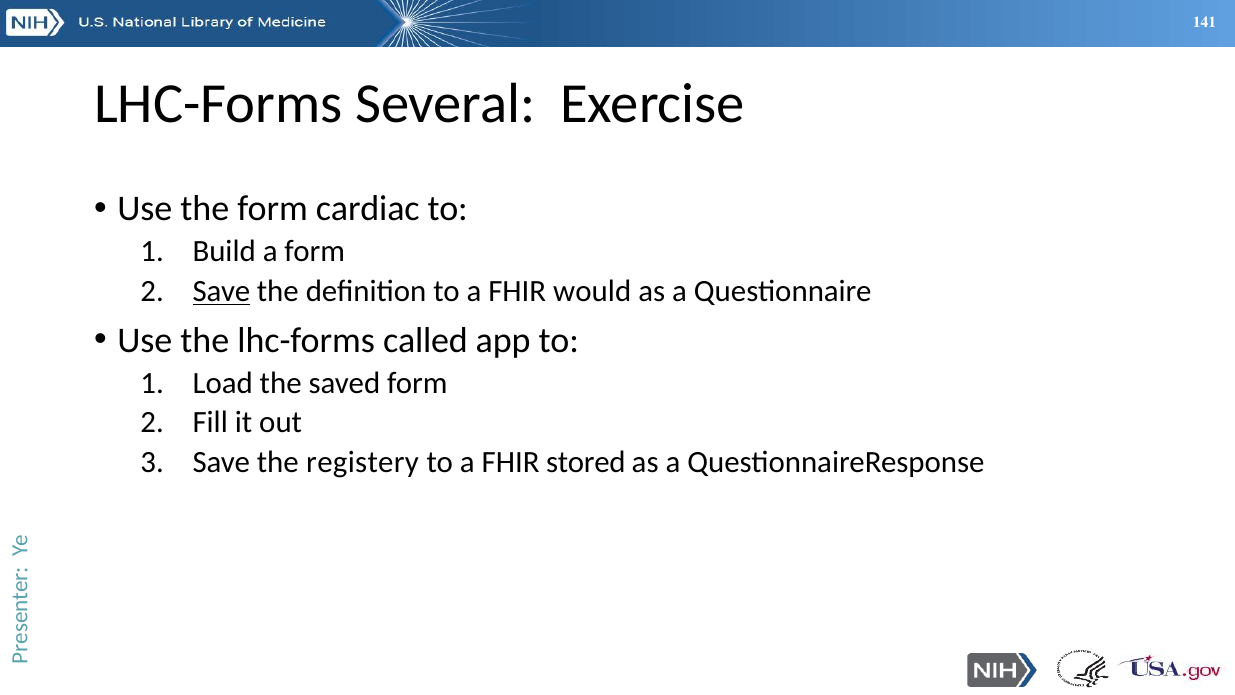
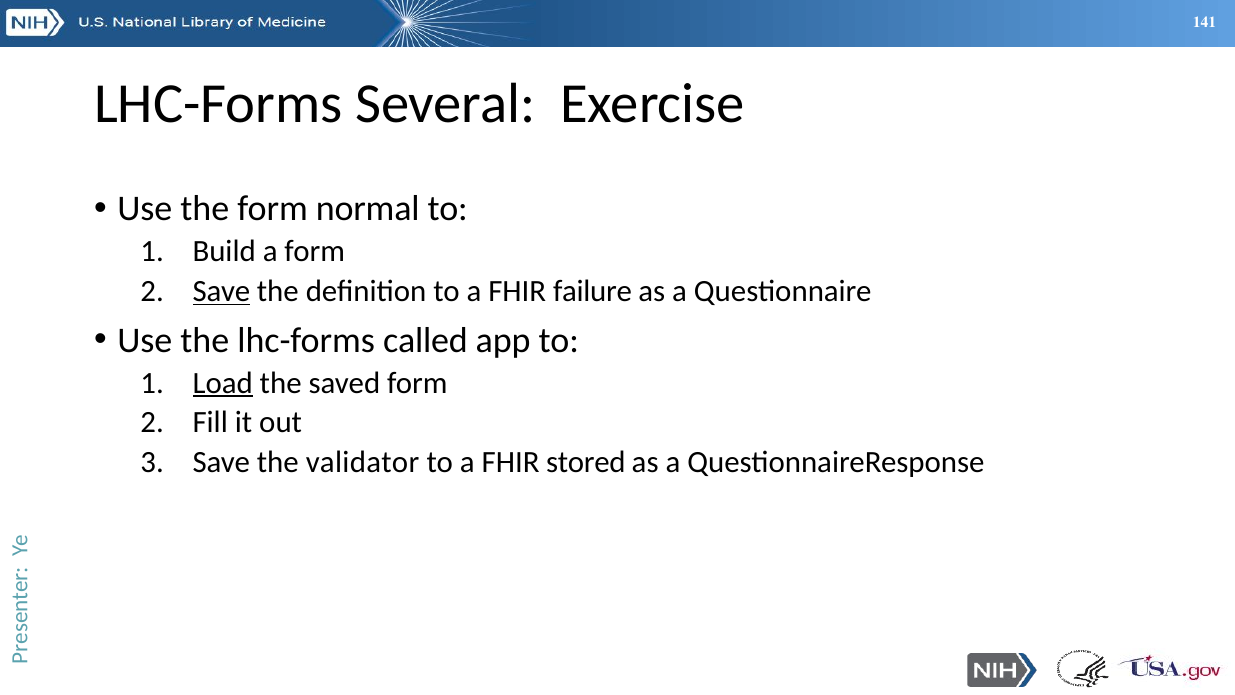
cardiac: cardiac -> normal
would: would -> failure
Load underline: none -> present
registery: registery -> validator
